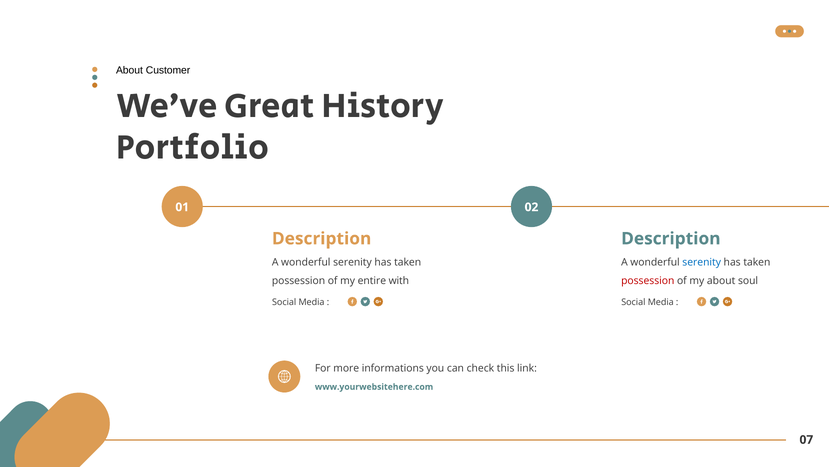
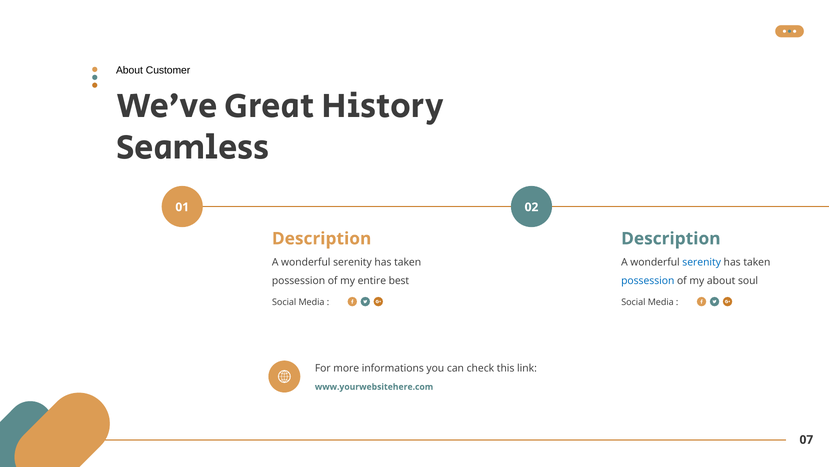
Portfolio: Portfolio -> Seamless
with: with -> best
possession at (648, 280) colour: red -> blue
